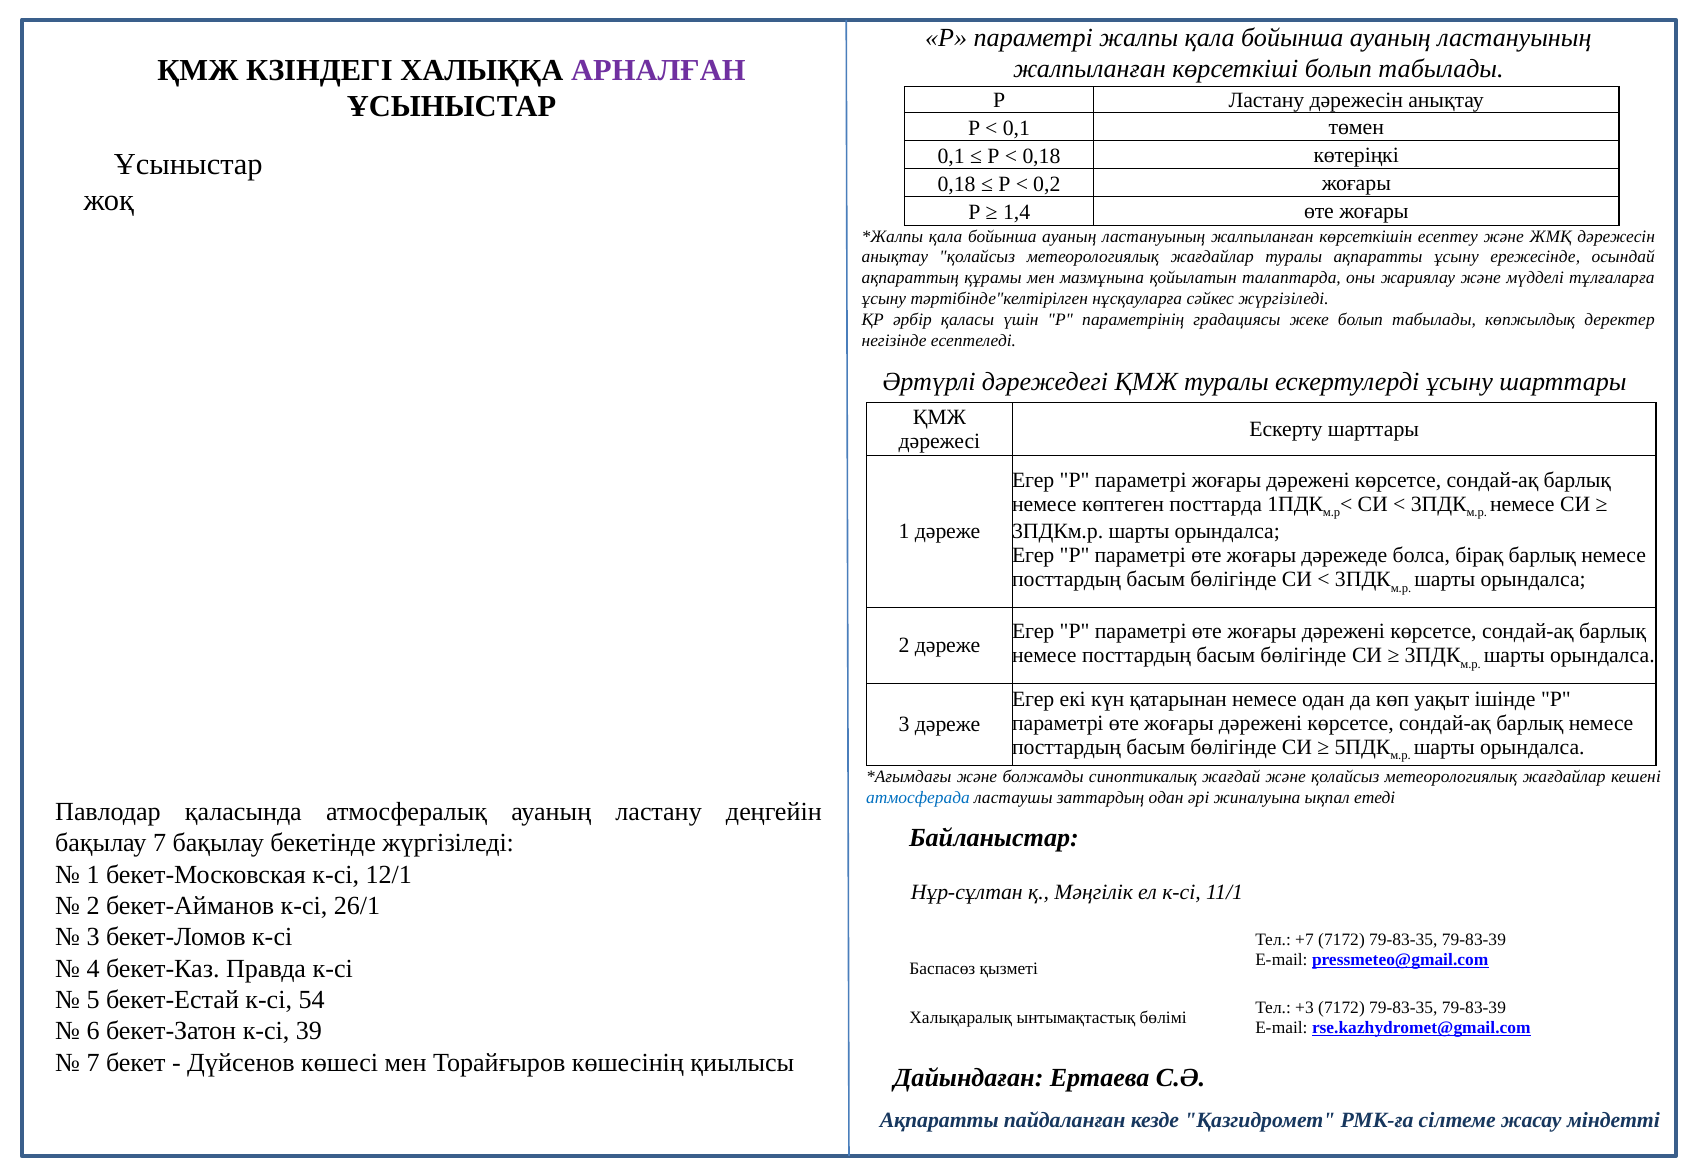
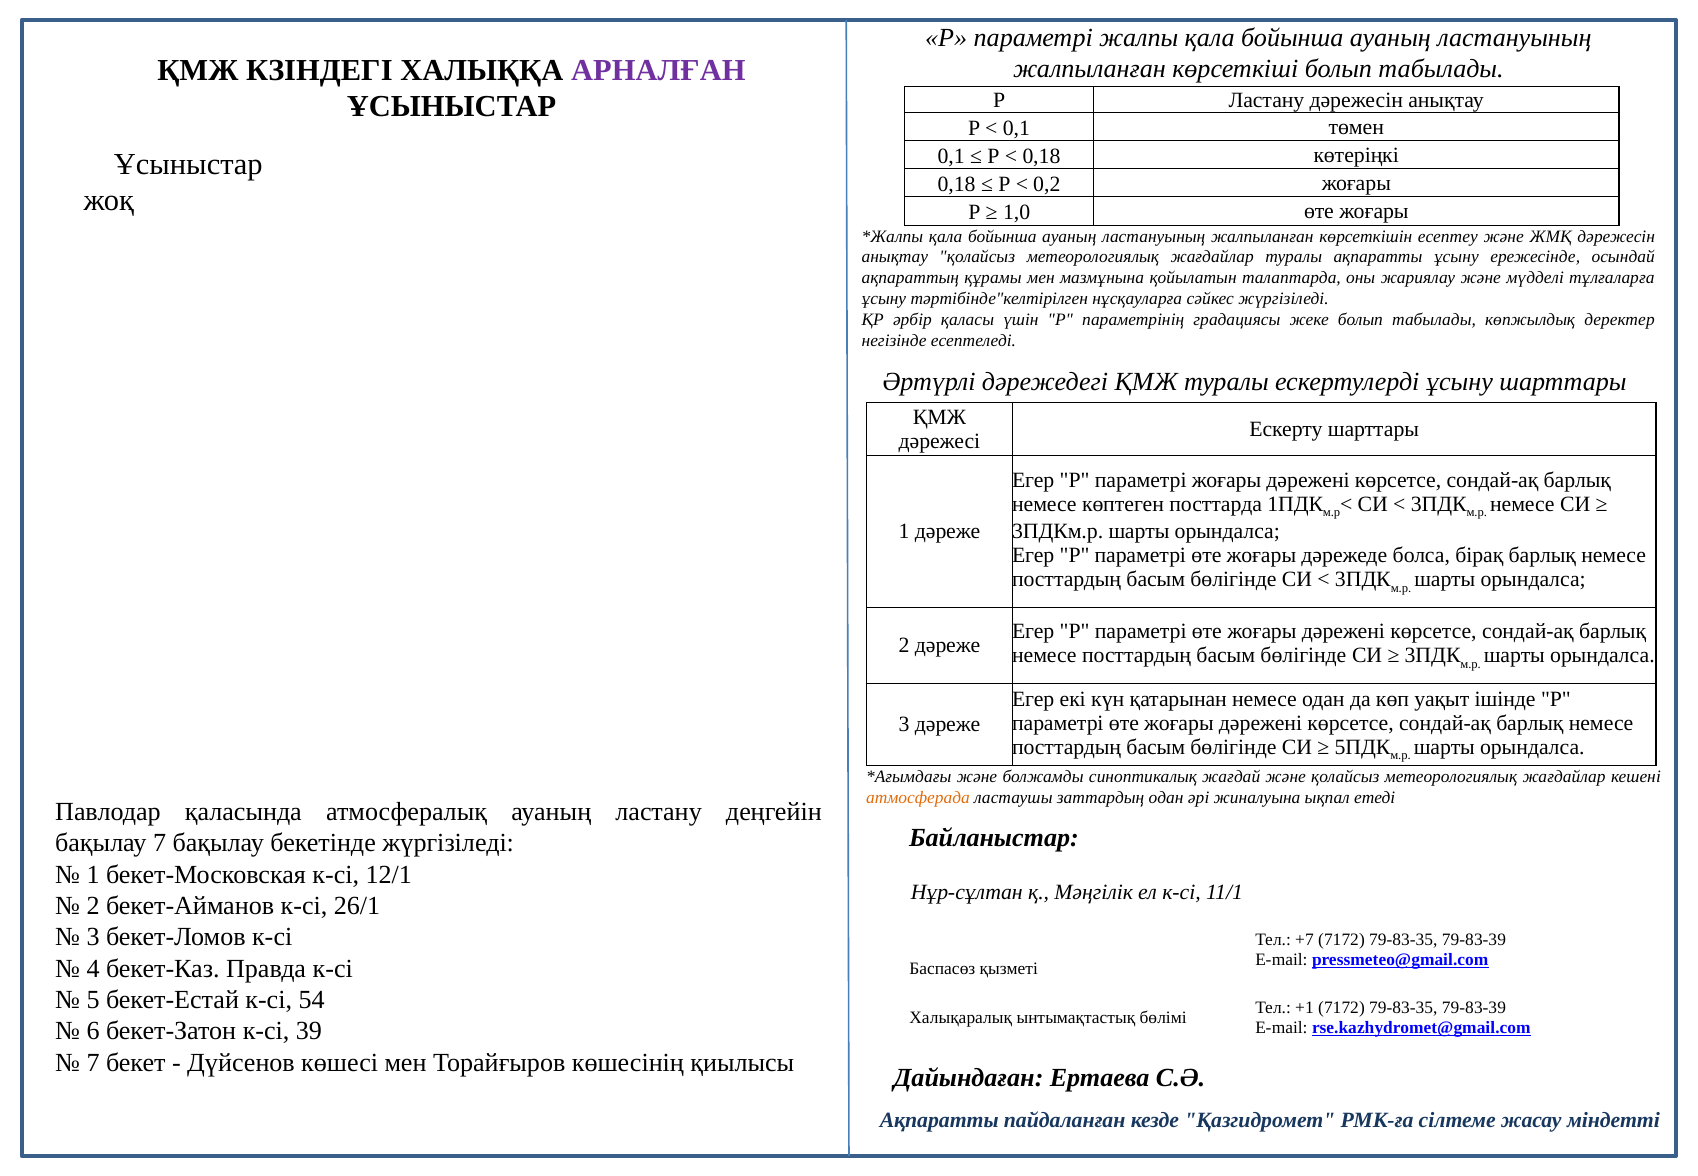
1,4: 1,4 -> 1,0
атмосферада colour: blue -> orange
+3: +3 -> +1
